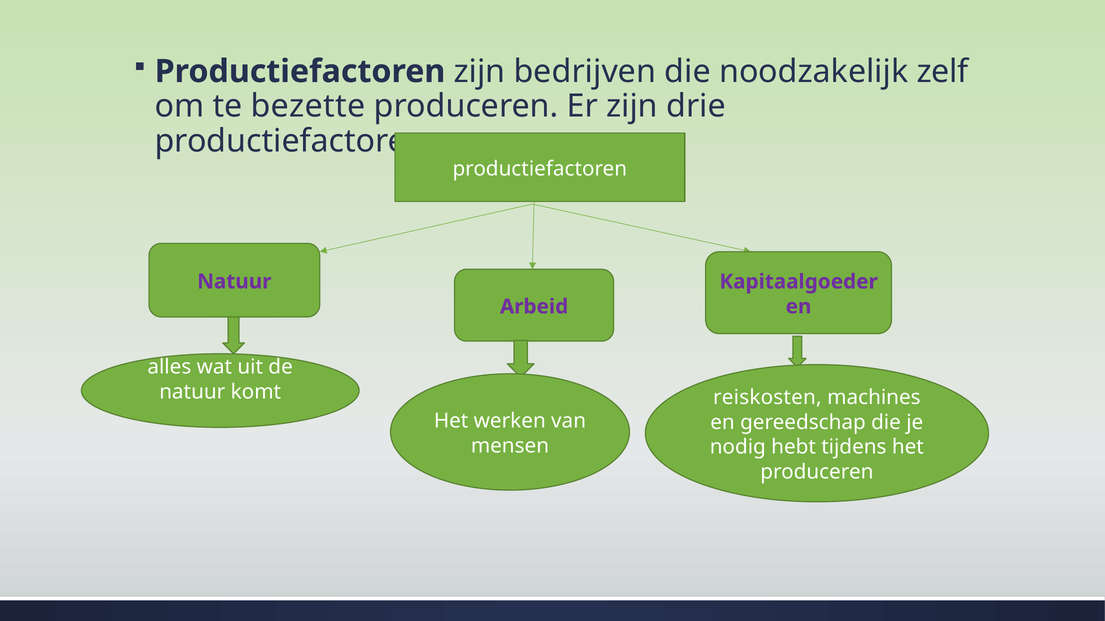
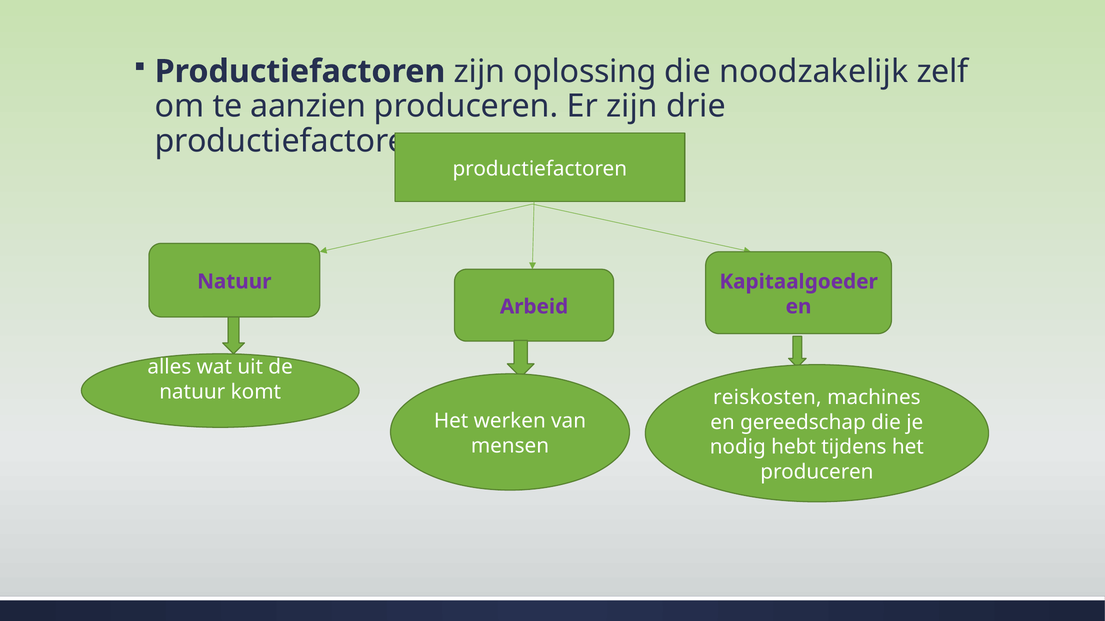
bedrijven: bedrijven -> oplossing
bezette: bezette -> aanzien
